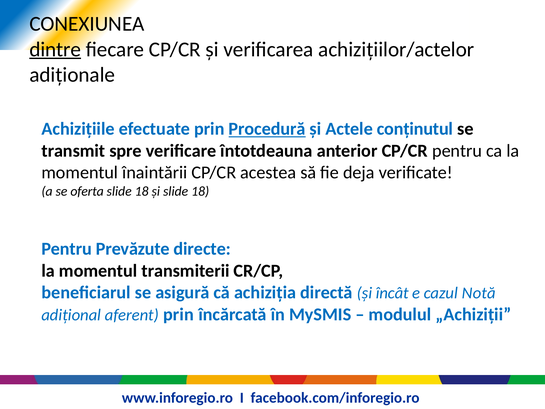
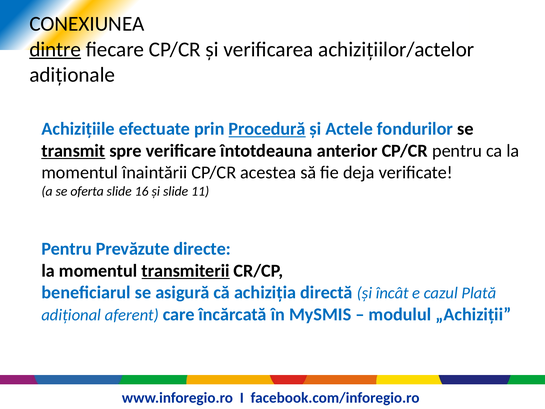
conținutul: conținutul -> fondurilor
transmit underline: none -> present
18 at (142, 191): 18 -> 16
și slide 18: 18 -> 11
transmiterii underline: none -> present
Notă: Notă -> Plată
aferent prin: prin -> care
